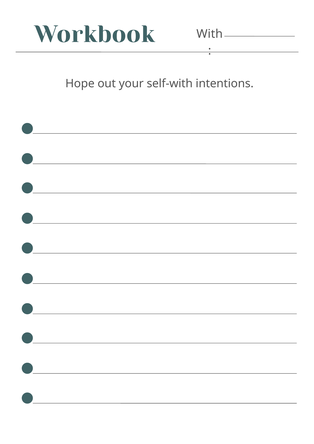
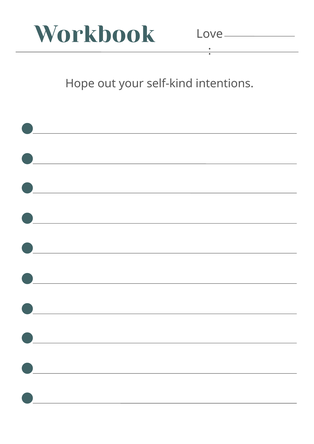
With: With -> Love
self-with: self-with -> self-kind
